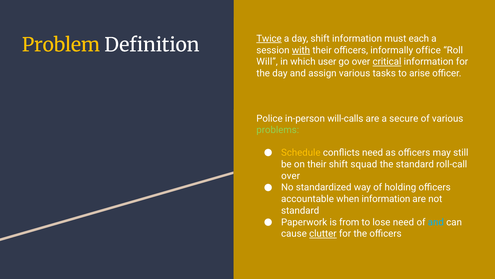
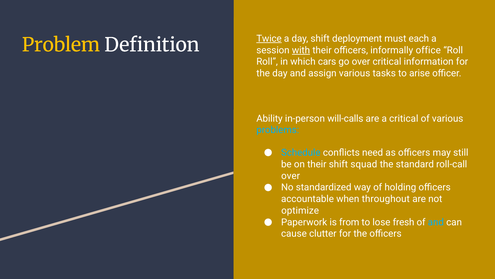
shift information: information -> deployment
Will at (267, 62): Will -> Roll
user: user -> cars
critical at (387, 62) underline: present -> none
Police: Police -> Ability
a secure: secure -> critical
problems colour: light green -> light blue
Schedule colour: yellow -> light blue
when information: information -> throughout
standard at (300, 210): standard -> optimize
lose need: need -> fresh
clutter underline: present -> none
